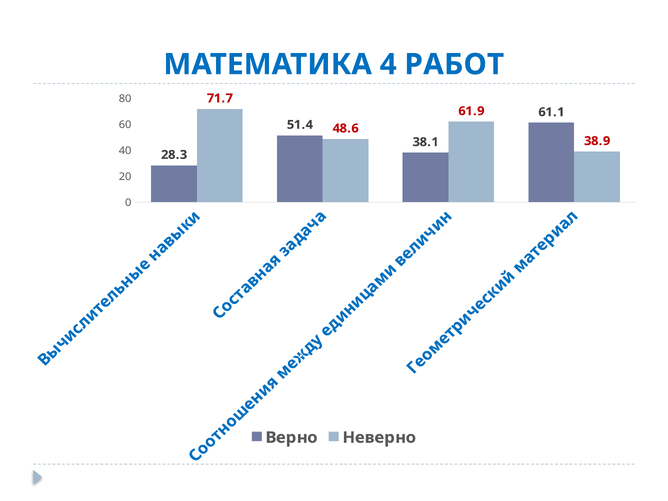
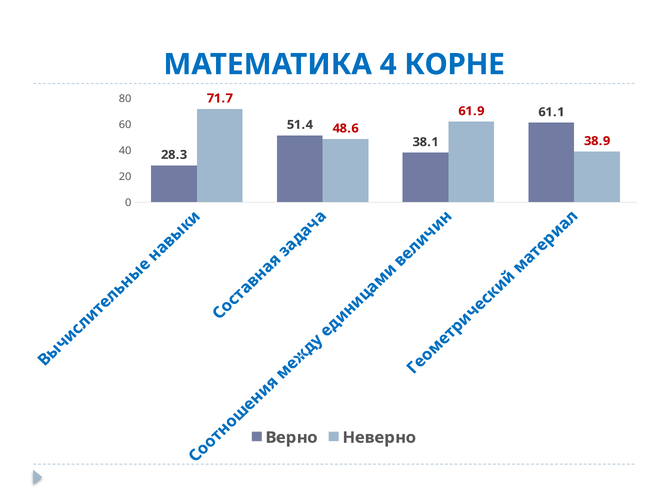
РАБОТ: РАБОТ -> КОРНЕ
